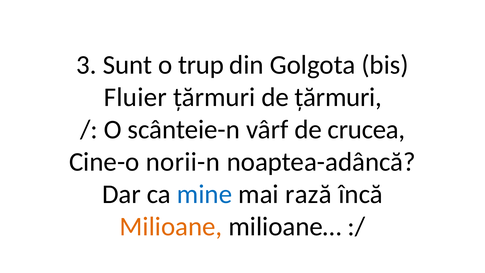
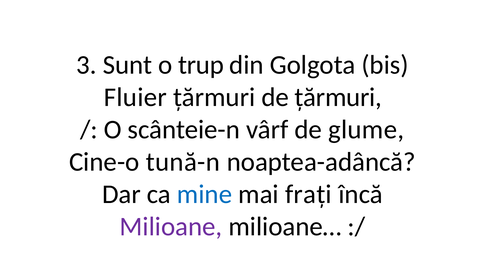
crucea: crucea -> glume
norii-n: norii-n -> tună-n
rază: rază -> frați
Milioane colour: orange -> purple
